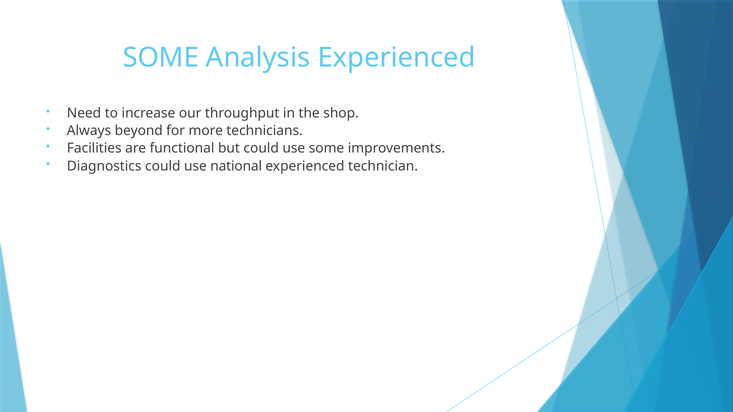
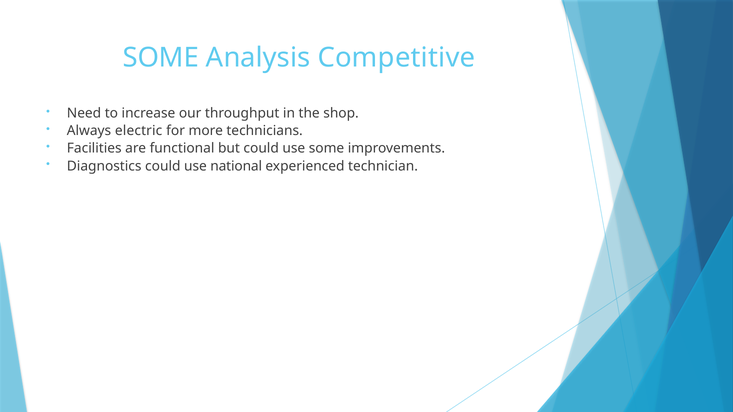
Analysis Experienced: Experienced -> Competitive
beyond: beyond -> electric
